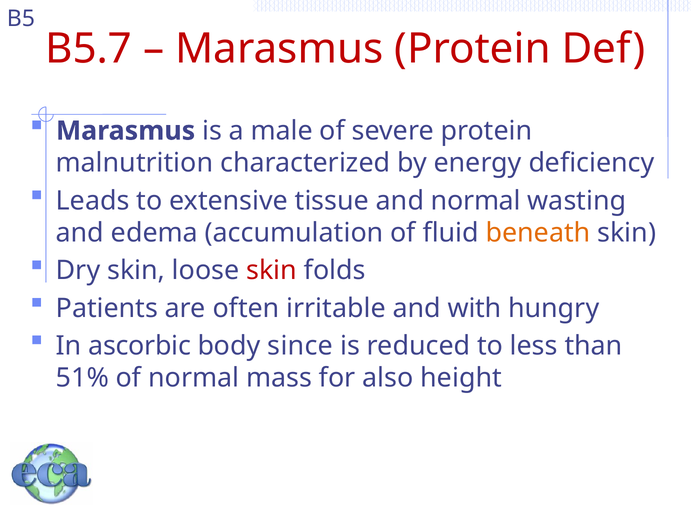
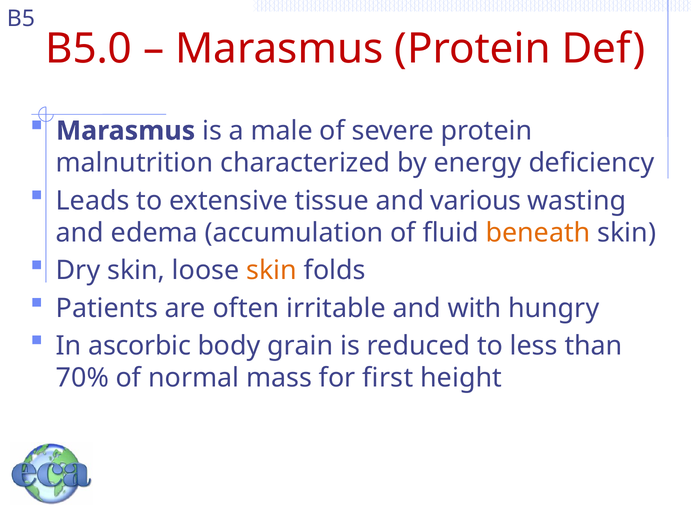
B5.7: B5.7 -> B5.0
and normal: normal -> various
skin at (272, 271) colour: red -> orange
since: since -> grain
51%: 51% -> 70%
also: also -> first
